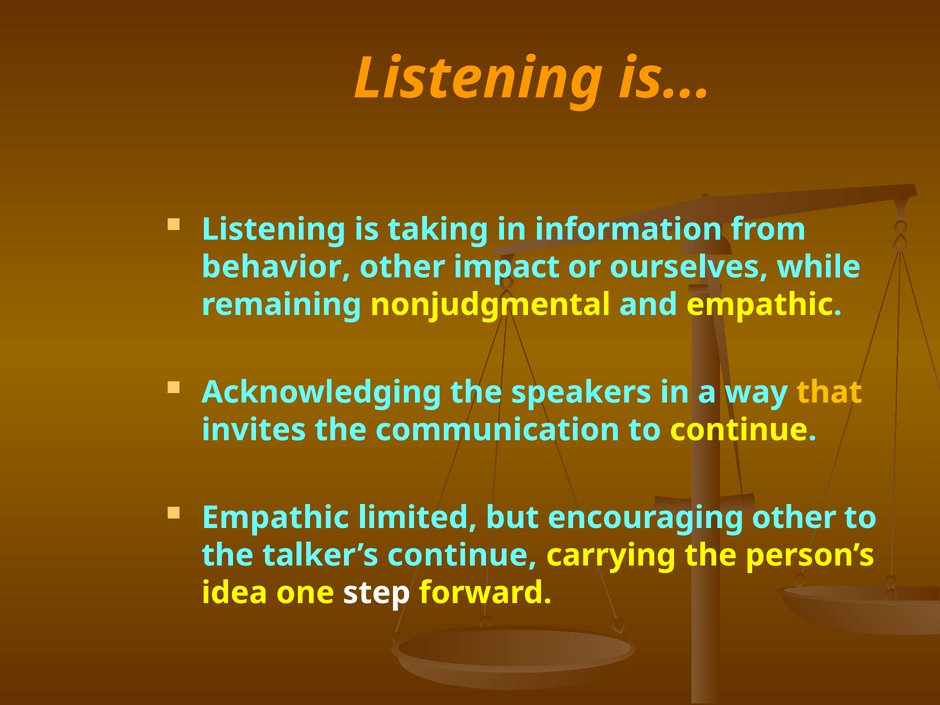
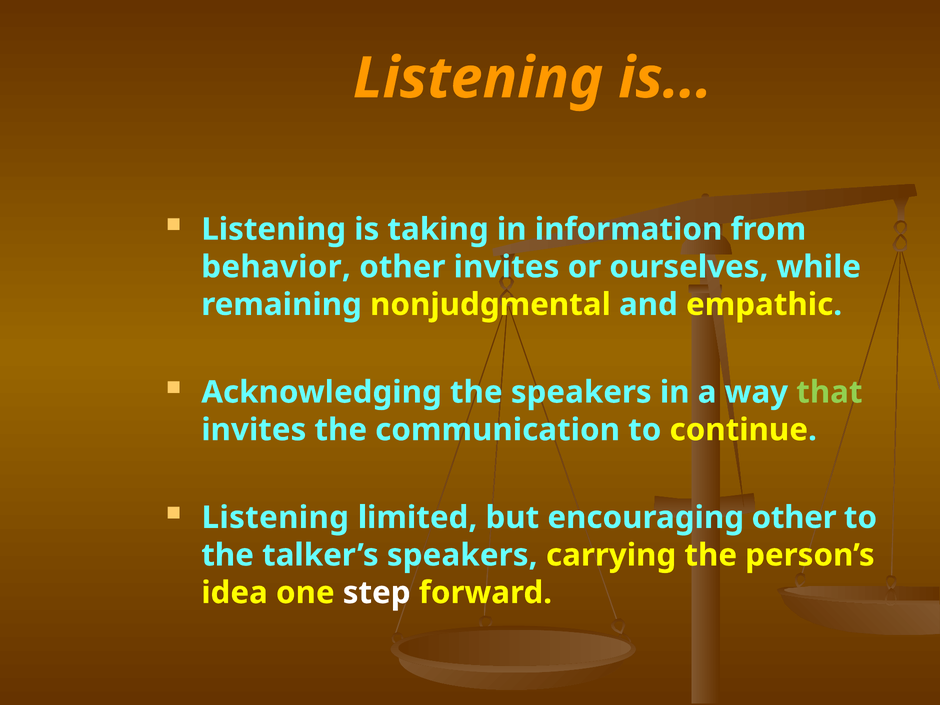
other impact: impact -> invites
that colour: yellow -> light green
Empathic at (275, 518): Empathic -> Listening
talker’s continue: continue -> speakers
